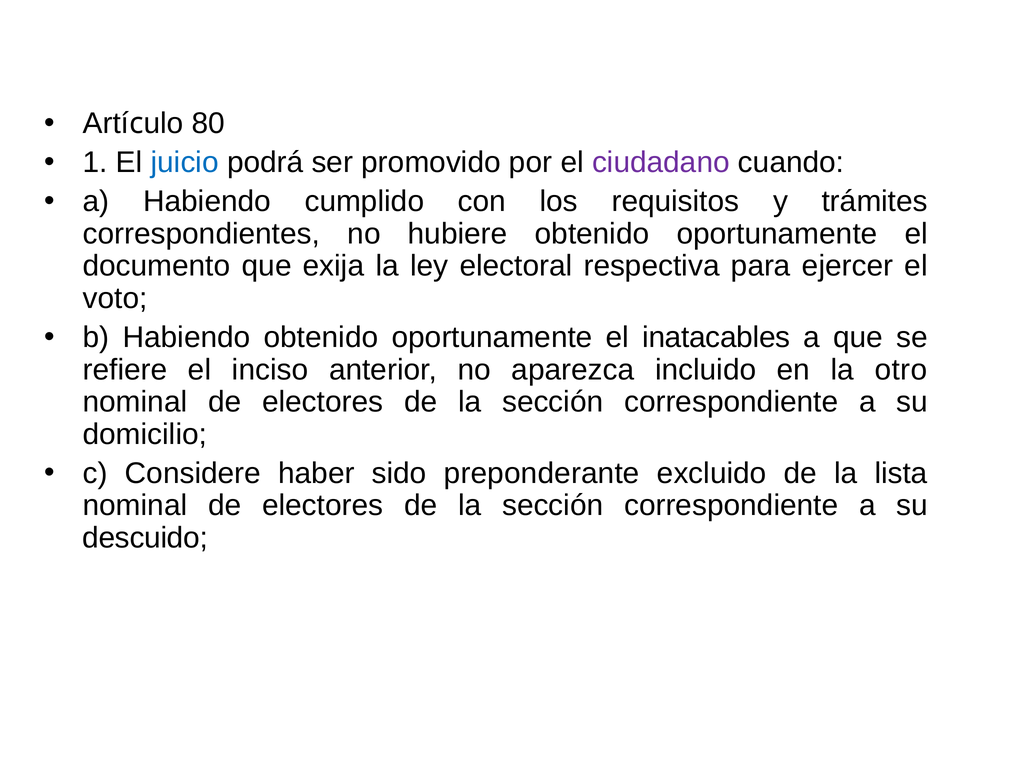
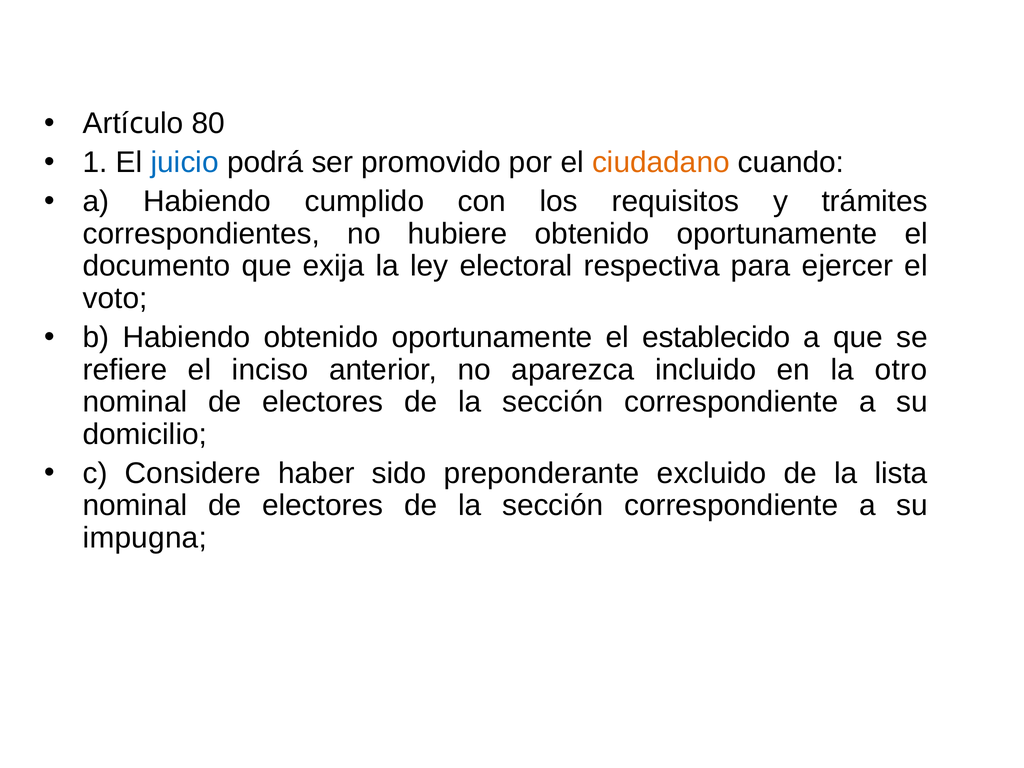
ciudadano colour: purple -> orange
inatacables: inatacables -> establecido
descuido: descuido -> impugna
